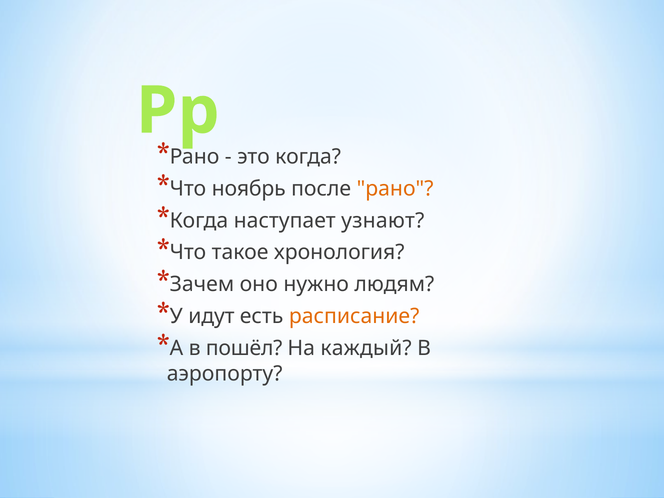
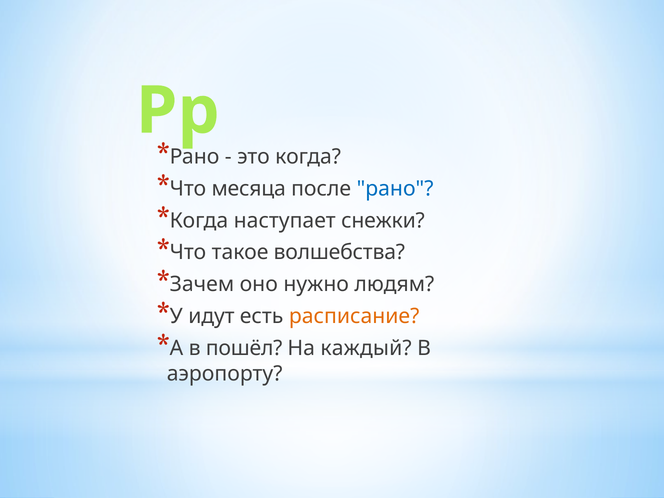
ноябрь: ноябрь -> месяца
рано at (395, 189) colour: orange -> blue
узнают: узнают -> снежки
хронология: хронология -> волшебства
